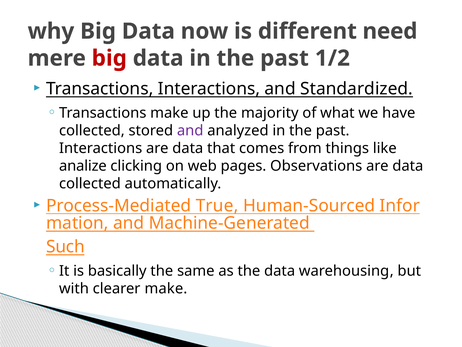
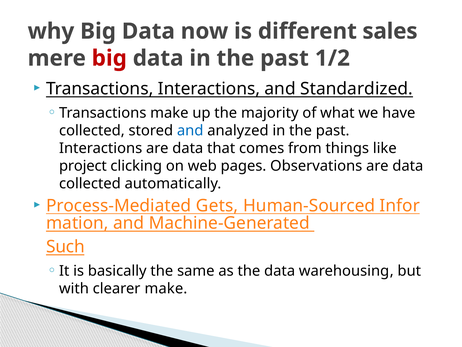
need: need -> sales
and at (190, 130) colour: purple -> blue
analize: analize -> project
True: True -> Gets
